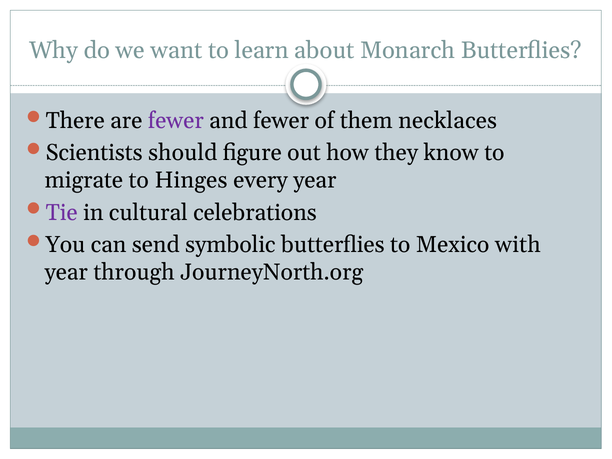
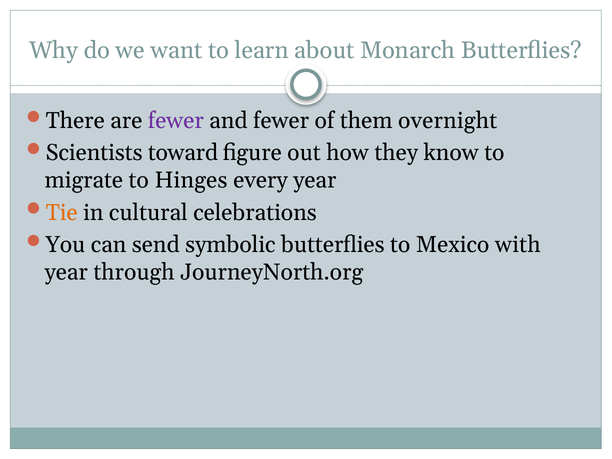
necklaces: necklaces -> overnight
should: should -> toward
Tie colour: purple -> orange
